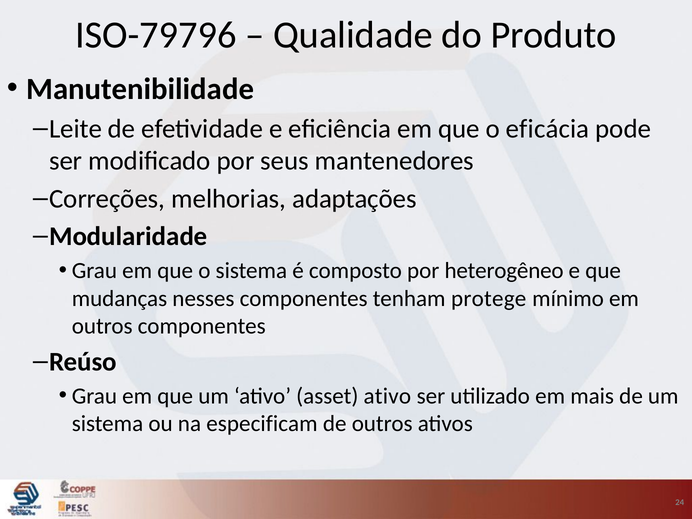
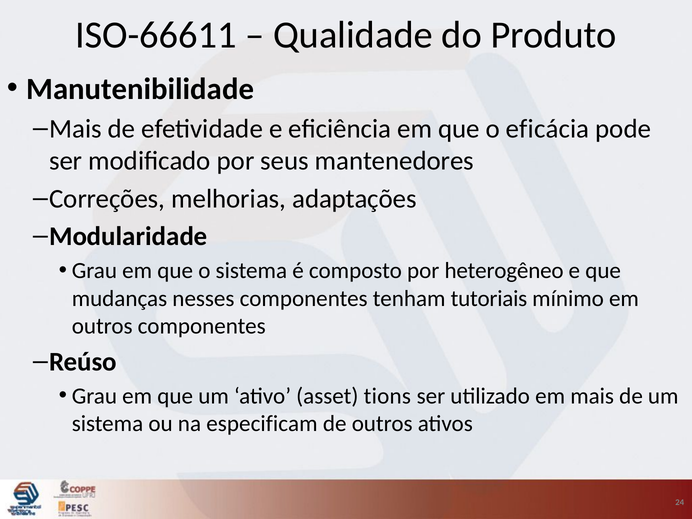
ISO-79796: ISO-79796 -> ISO-66611
Leite at (76, 129): Leite -> Mais
protege: protege -> tutoriais
asset ativo: ativo -> tions
